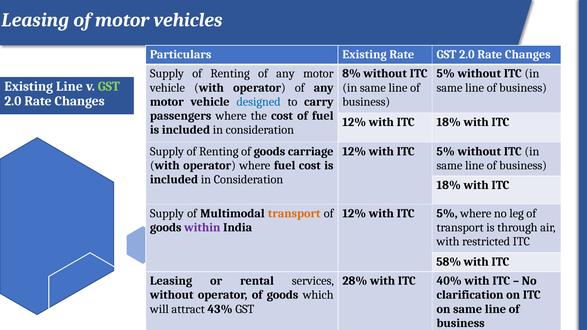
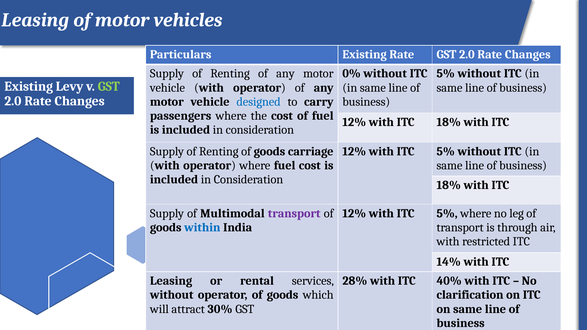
8%: 8% -> 0%
Existing Line: Line -> Levy
transport at (294, 213) colour: orange -> purple
within colour: purple -> blue
58%: 58% -> 14%
43%: 43% -> 30%
